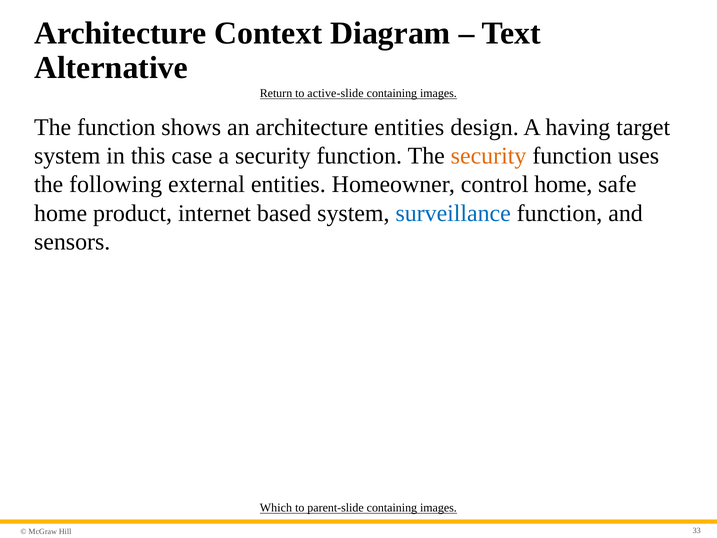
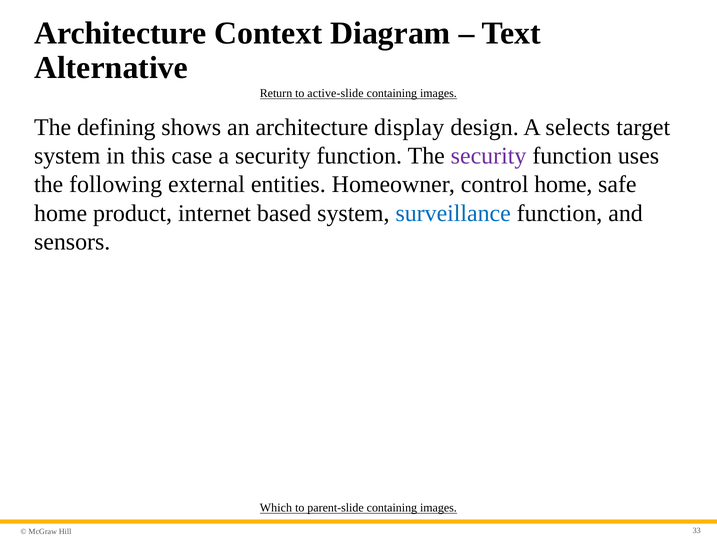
The function: function -> defining
architecture entities: entities -> display
having: having -> selects
security at (489, 156) colour: orange -> purple
